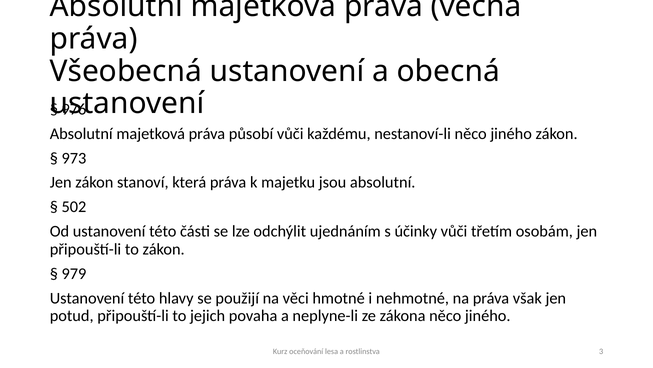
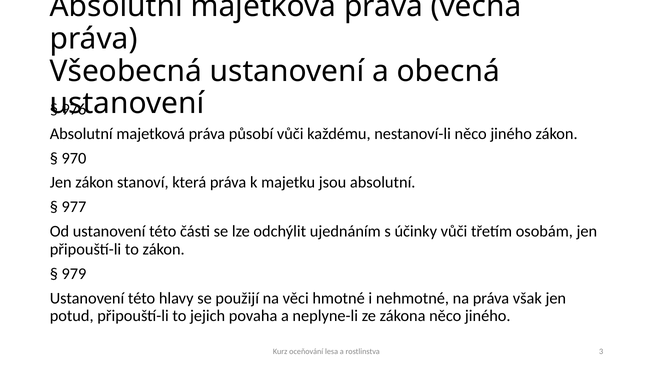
973: 973 -> 970
502: 502 -> 977
